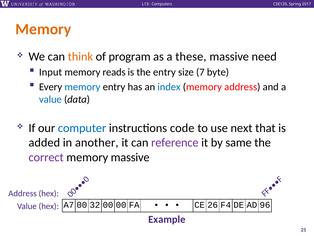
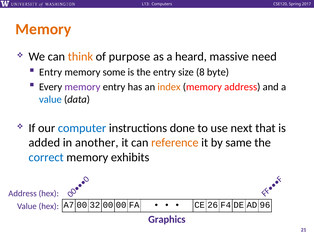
program: program -> purpose
these: these -> heard
Input at (51, 72): Input -> Entry
reads: reads -> some
7: 7 -> 8
memory at (82, 87) colour: blue -> purple
index colour: blue -> orange
code: code -> done
reference colour: purple -> orange
correct colour: purple -> blue
memory massive: massive -> exhibits
Example: Example -> Graphics
